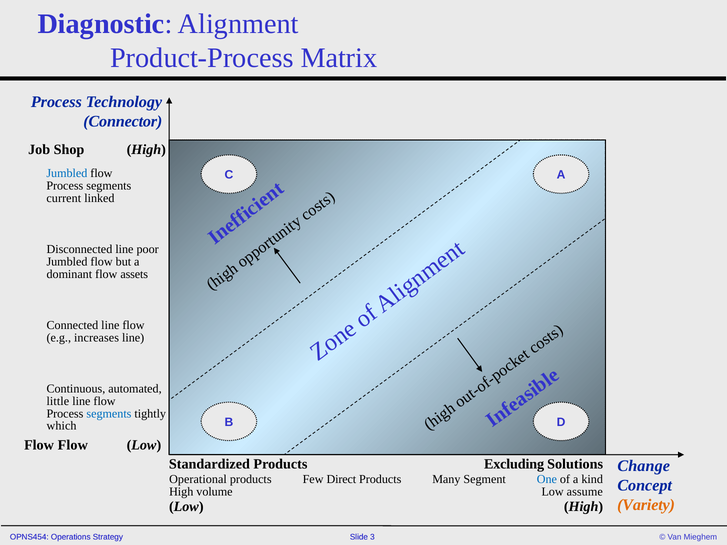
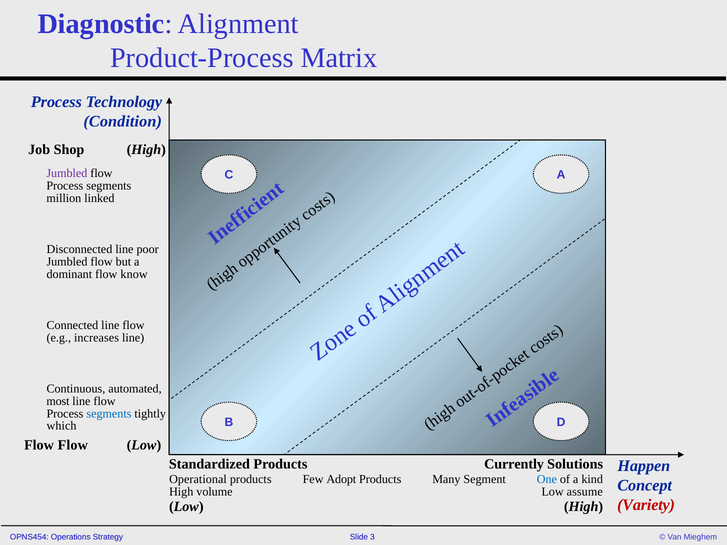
Connector: Connector -> Condition
Jumbled at (67, 173) colour: blue -> purple
current: current -> million
assets: assets -> know
little: little -> most
Excluding: Excluding -> Currently
Change: Change -> Happen
Direct: Direct -> Adopt
Variety colour: orange -> red
